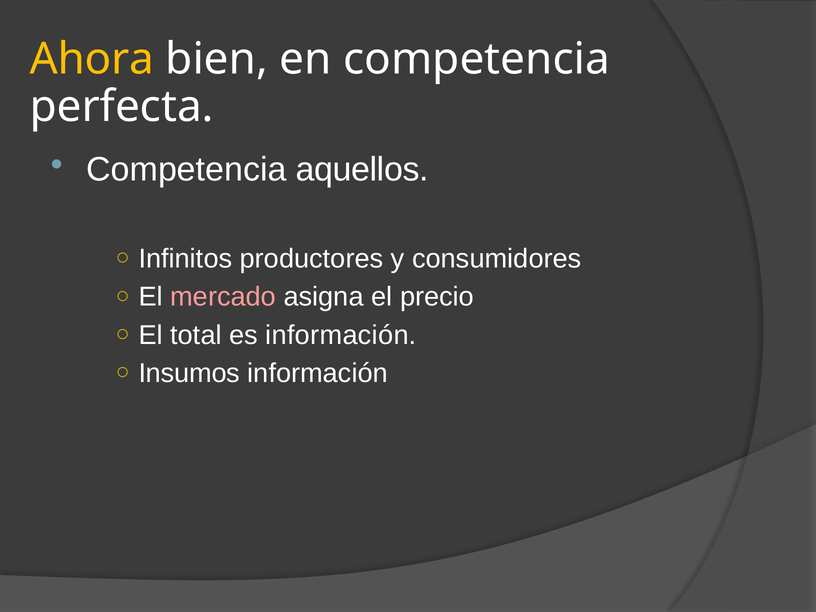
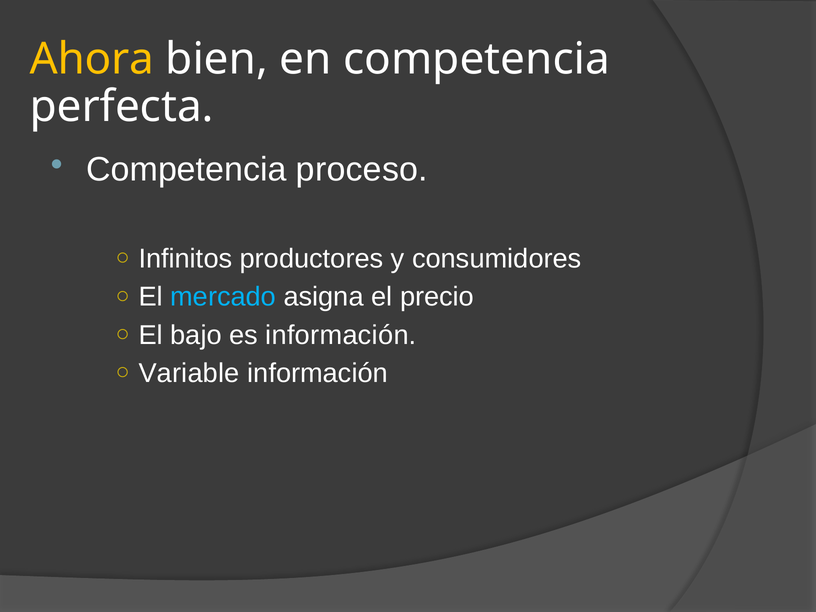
aquellos: aquellos -> proceso
mercado colour: pink -> light blue
total: total -> bajo
Insumos: Insumos -> Variable
